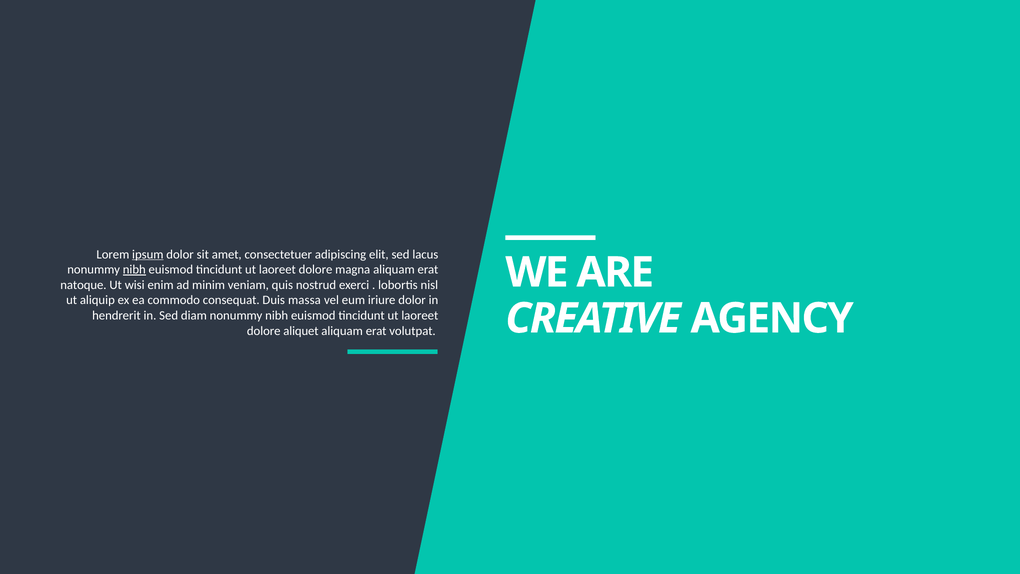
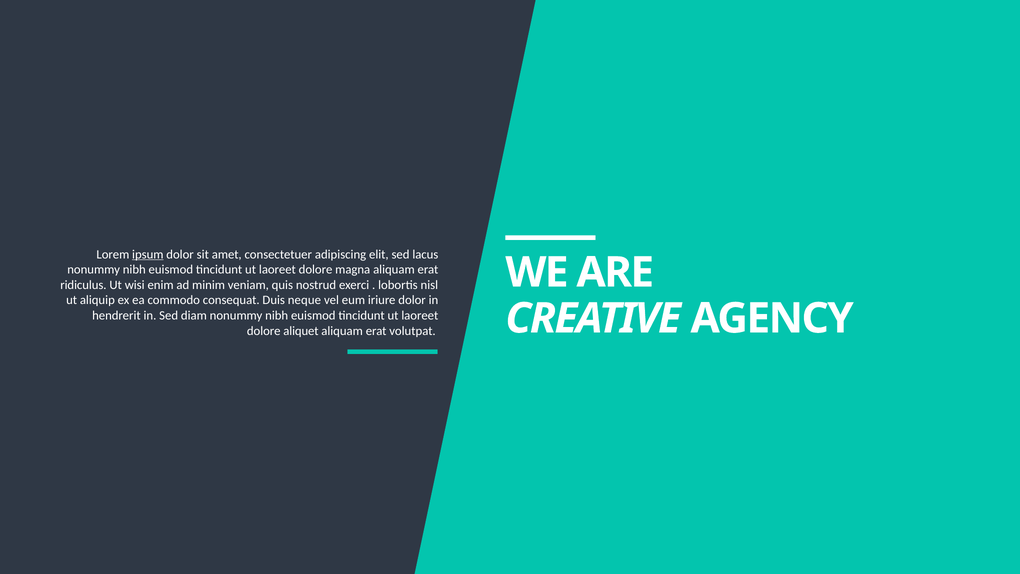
nibh at (134, 270) underline: present -> none
natoque: natoque -> ridiculus
massa: massa -> neque
